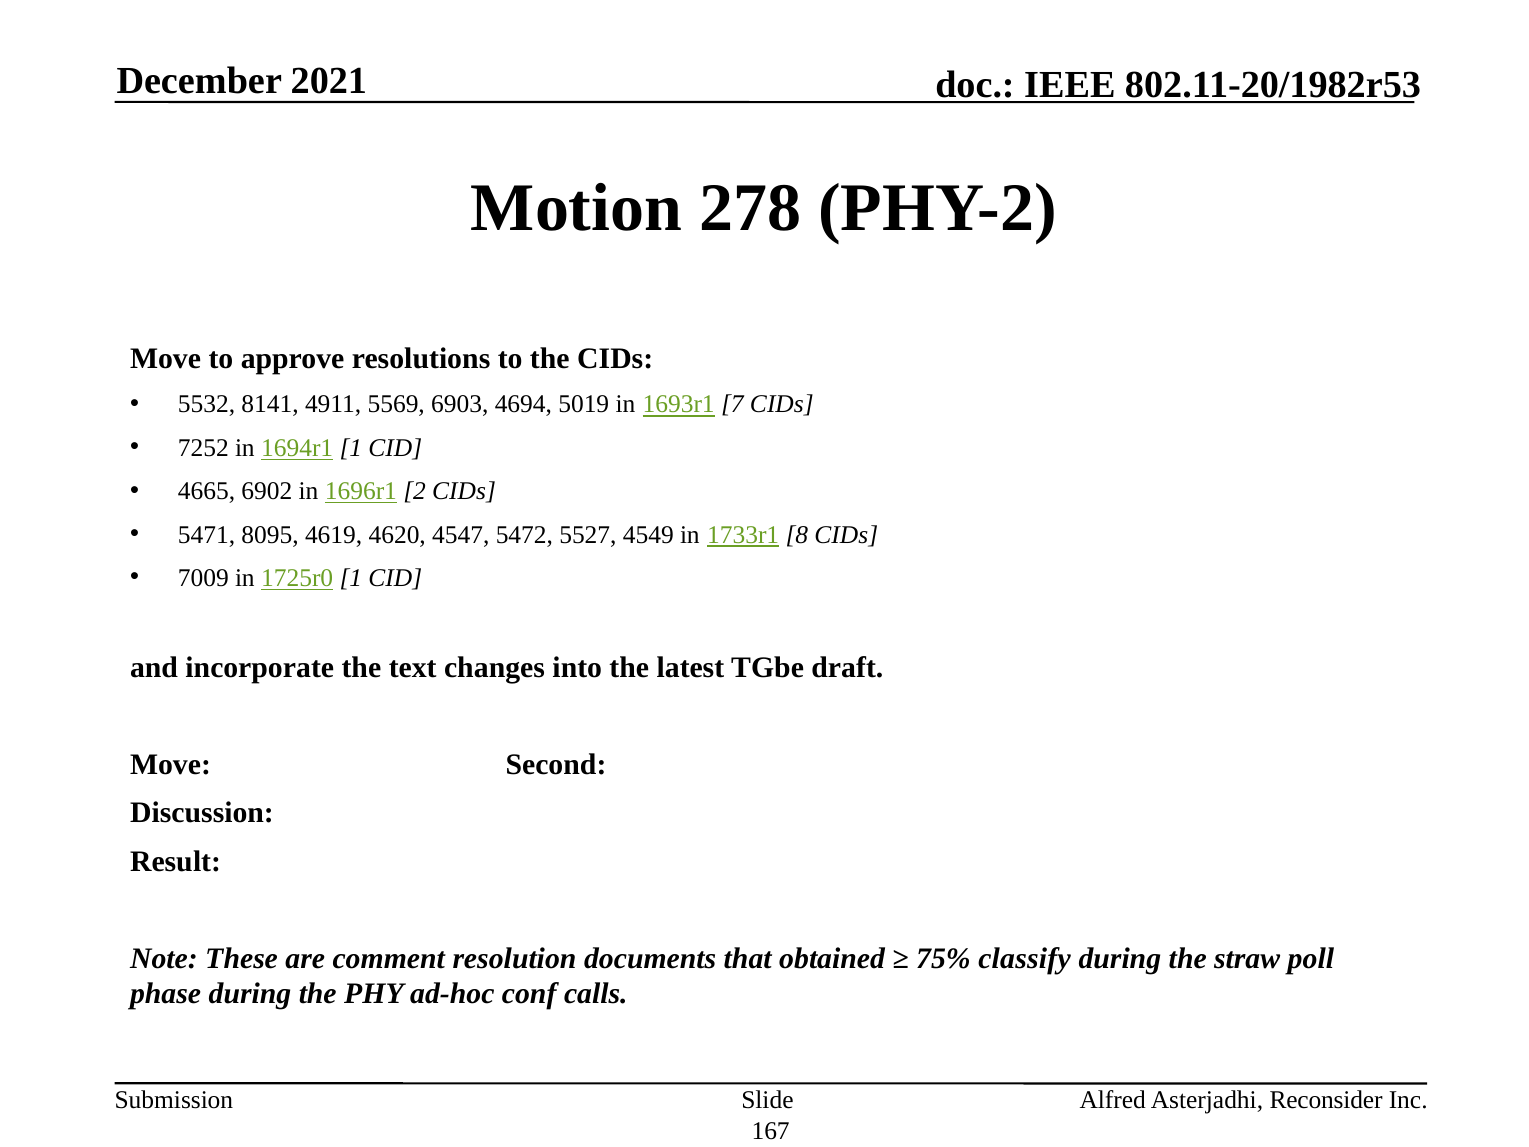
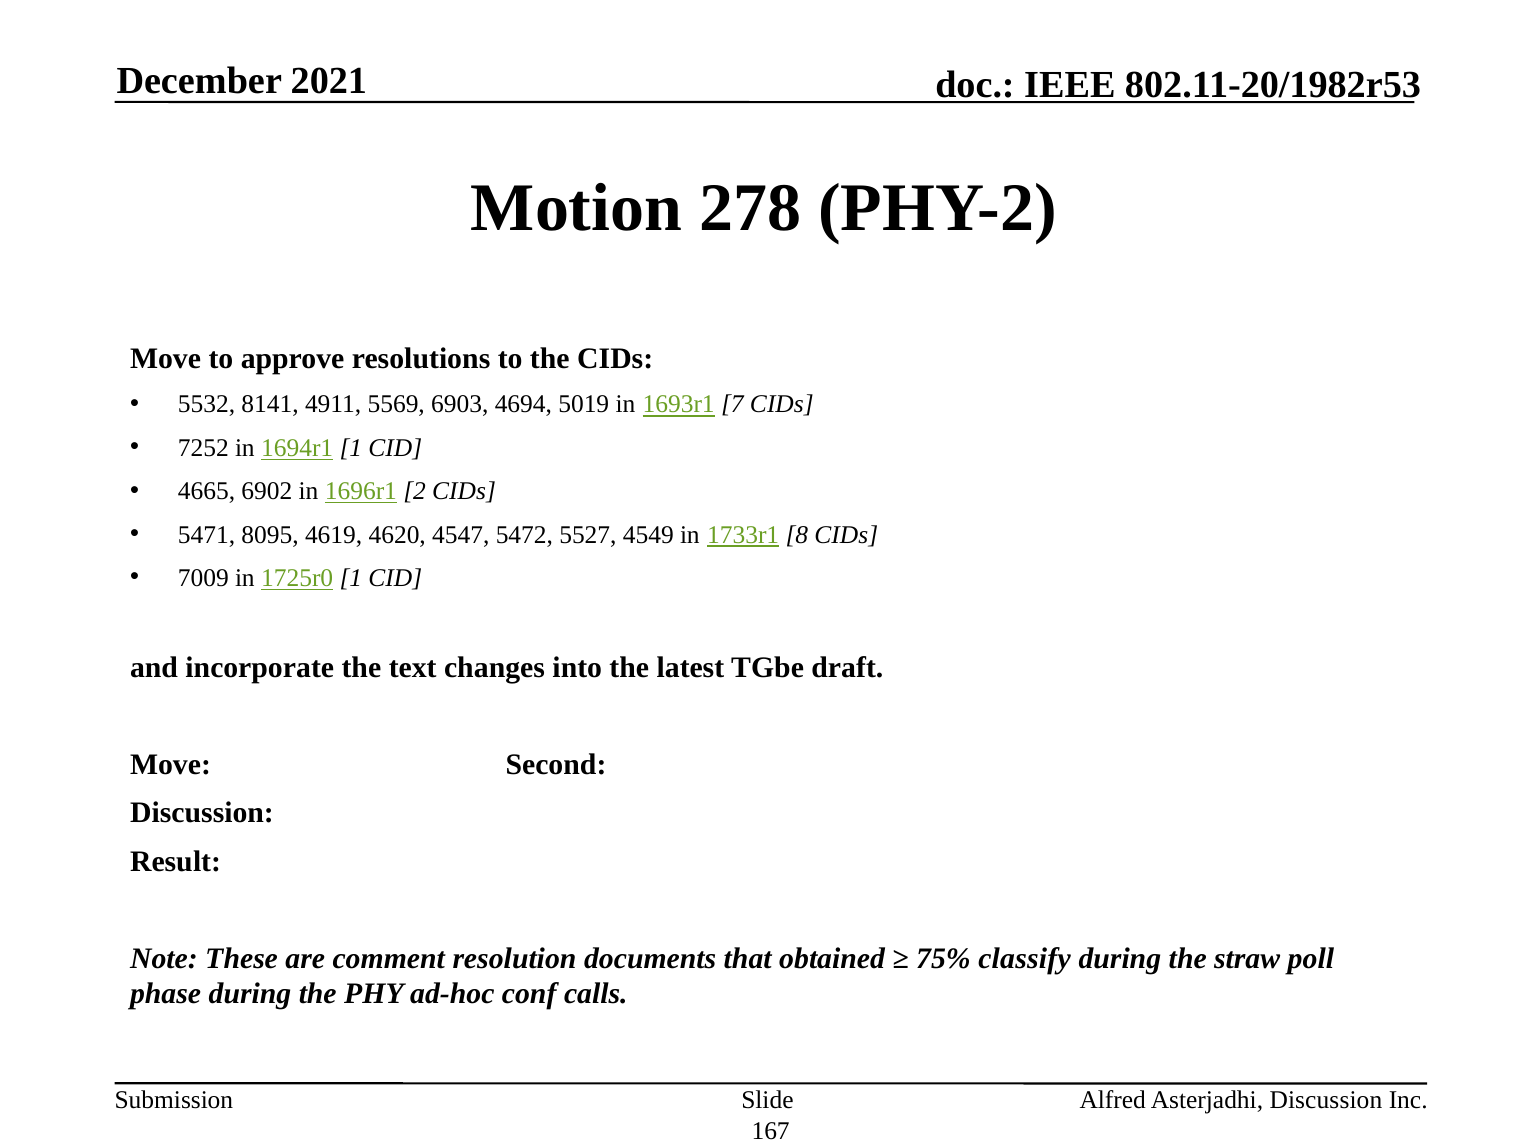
Asterjadhi Reconsider: Reconsider -> Discussion
